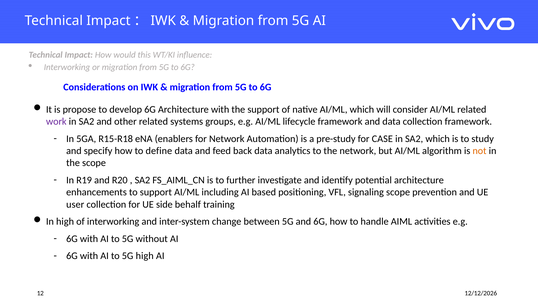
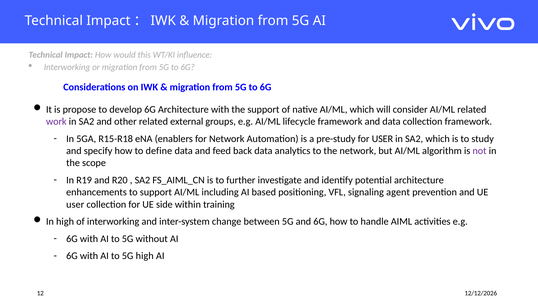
systems: systems -> external
for CASE: CASE -> USER
not colour: orange -> purple
signaling scope: scope -> agent
behalf: behalf -> within
